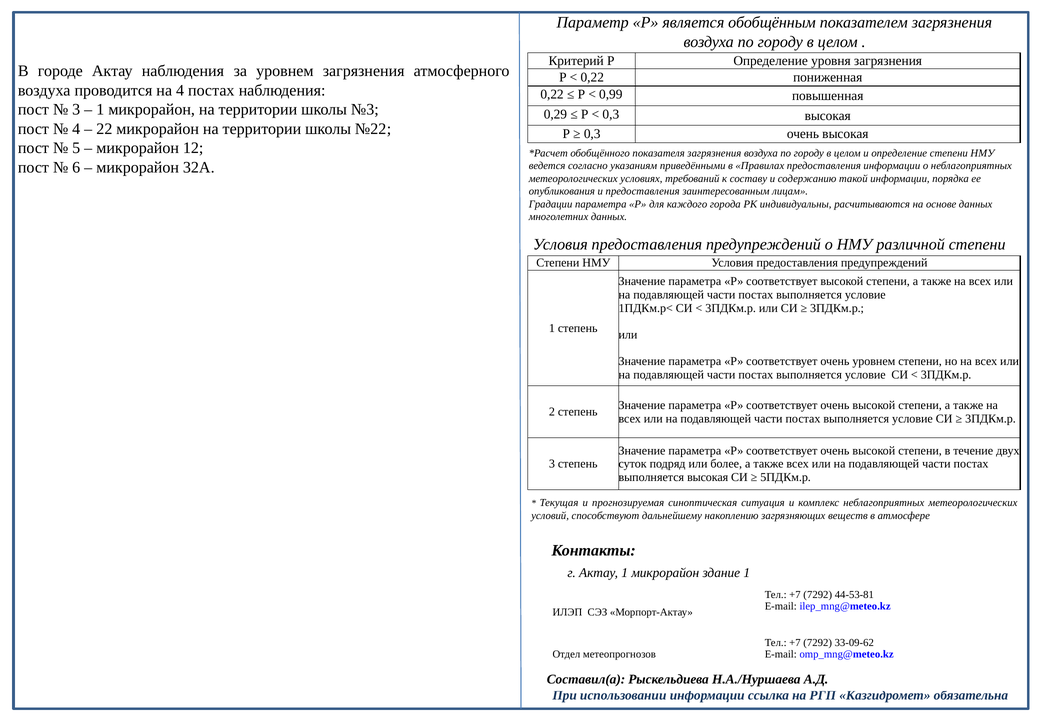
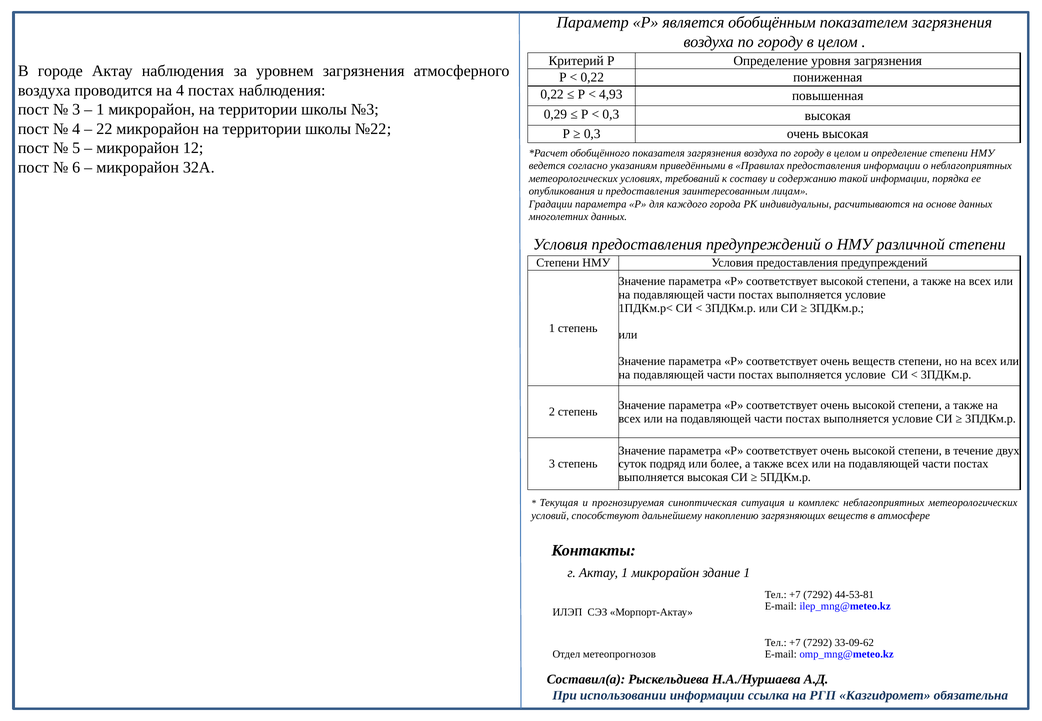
0,99: 0,99 -> 4,93
очень уровнем: уровнем -> веществ
